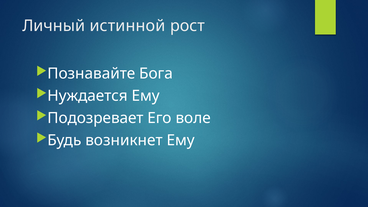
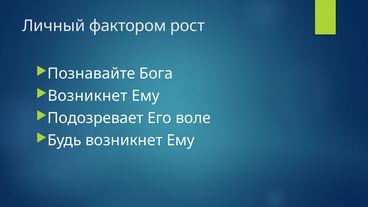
истинной: истинной -> фактором
Нуждается at (88, 96): Нуждается -> Возникнет
